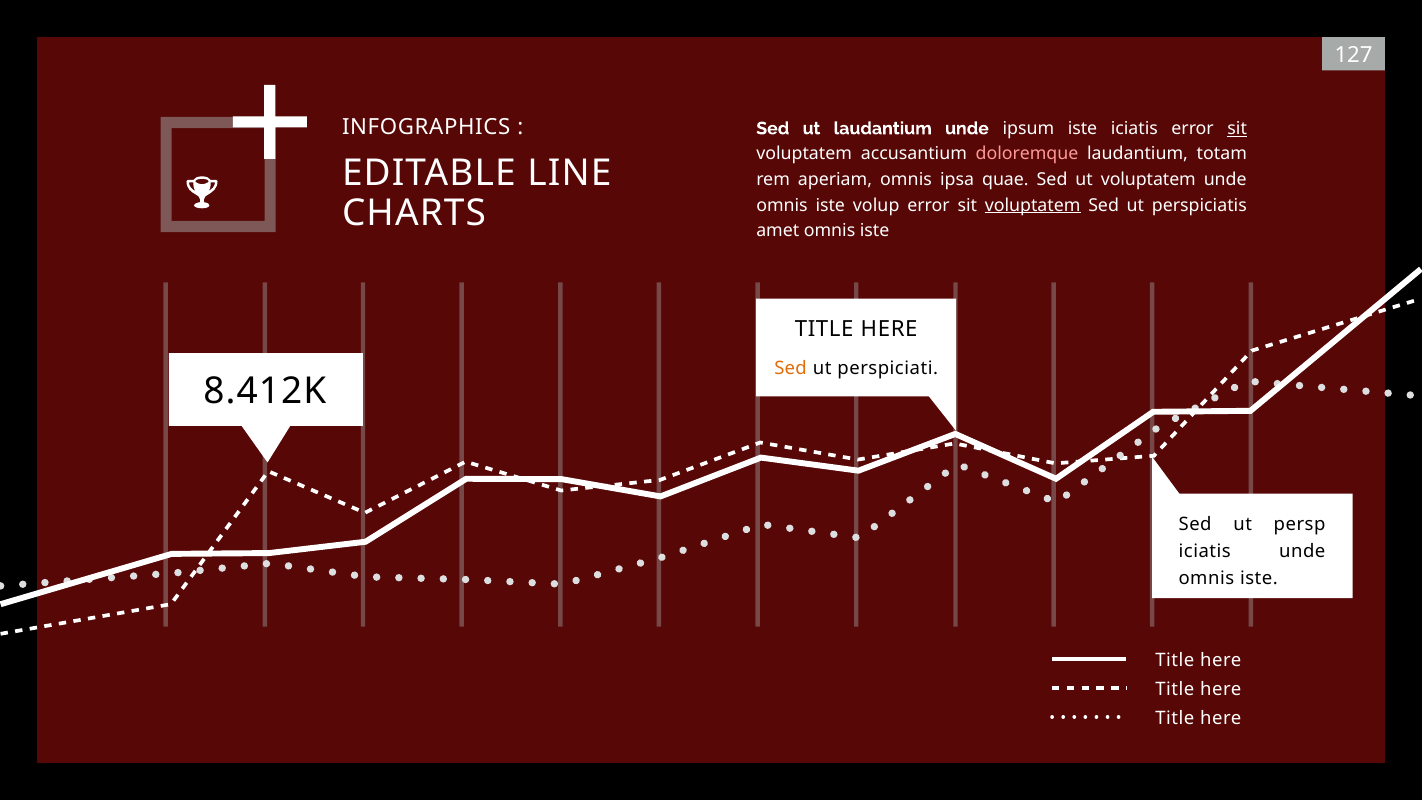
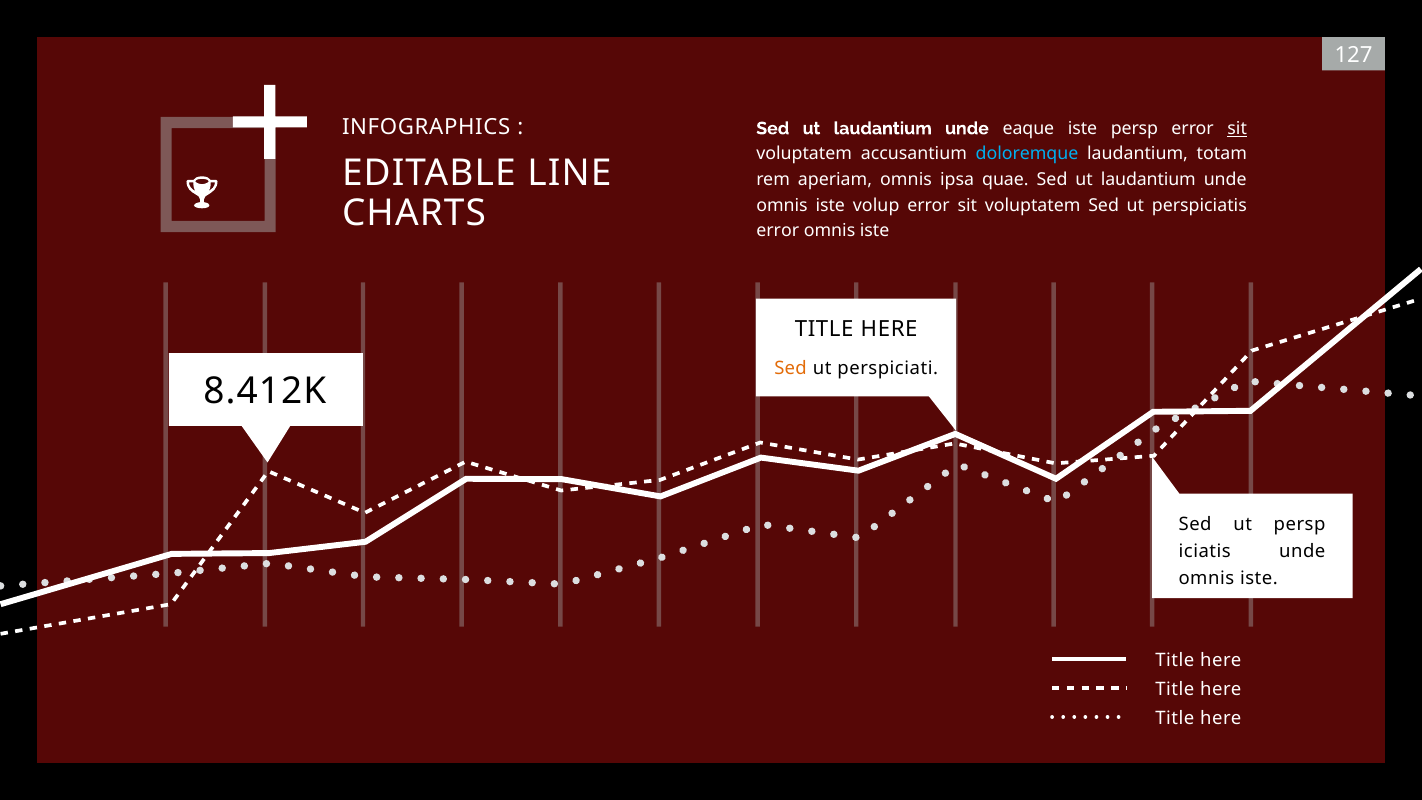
ipsum: ipsum -> eaque
iste iciatis: iciatis -> persp
doloremque colour: pink -> light blue
quae Sed ut voluptatem: voluptatem -> laudantium
voluptatem at (1033, 205) underline: present -> none
amet at (778, 231): amet -> error
